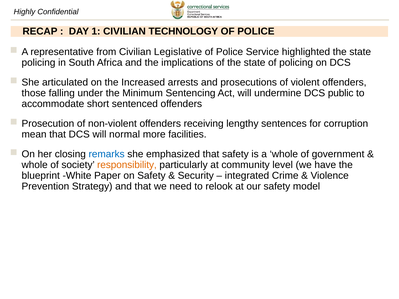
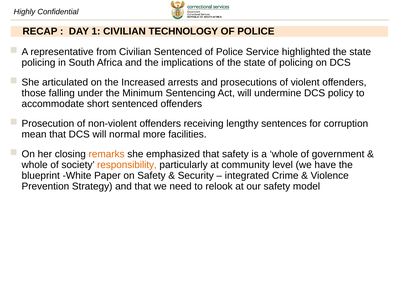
Civilian Legislative: Legislative -> Sentenced
public: public -> policy
remarks colour: blue -> orange
